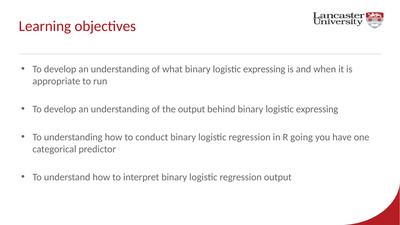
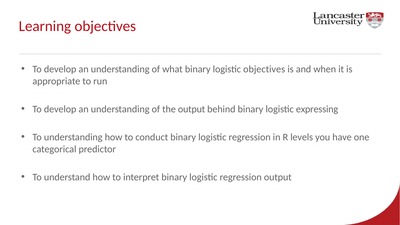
what binary logistic expressing: expressing -> objectives
going: going -> levels
